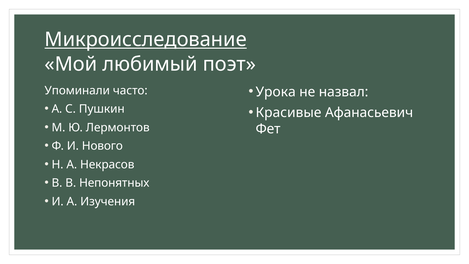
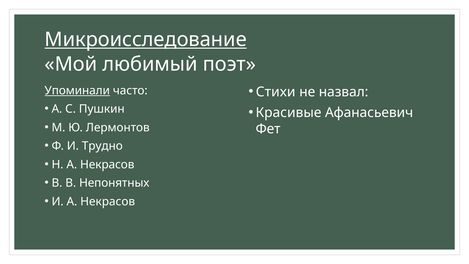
Урока: Урока -> Стихи
Упоминали underline: none -> present
Нового: Нового -> Трудно
И А Изучения: Изучения -> Некрасов
